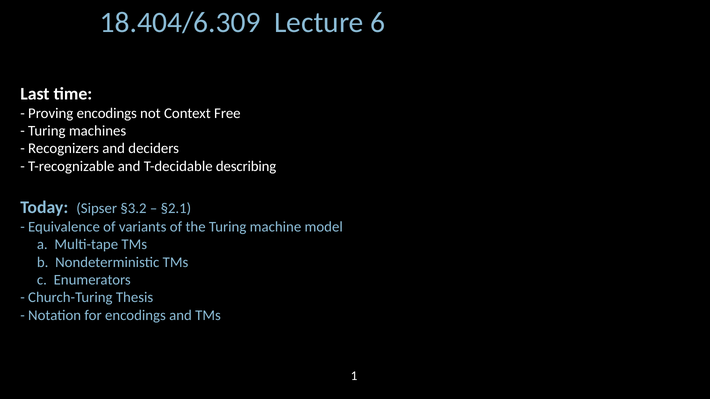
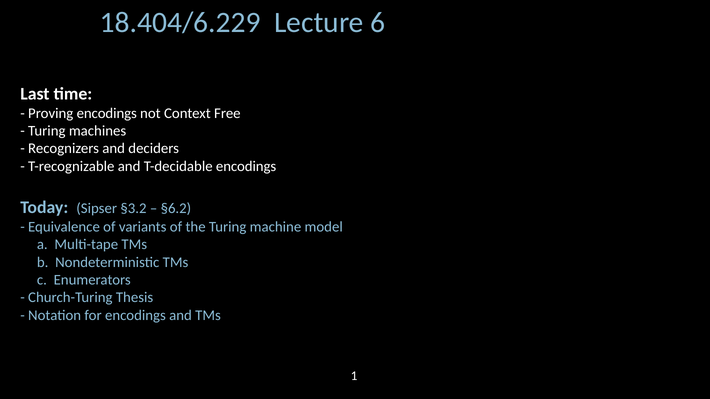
18.404/6.309: 18.404/6.309 -> 18.404/6.229
T-decidable describing: describing -> encodings
§2.1: §2.1 -> §6.2
